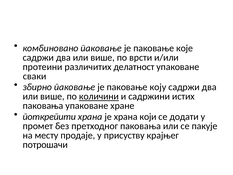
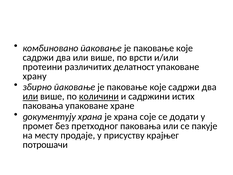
сваки: сваки -> хрaну
кojу: кojу -> кojе
или at (30, 96) underline: none -> present
поткрепити: поткрепити -> документују
који: који -> соје
